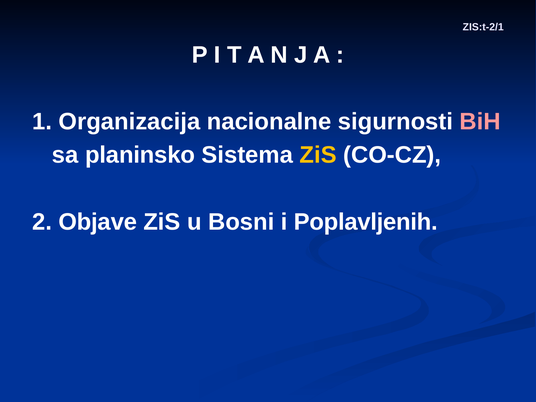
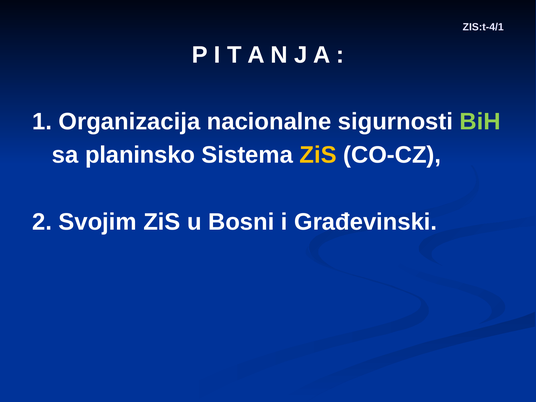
ZIS:t-2/1: ZIS:t-2/1 -> ZIS:t-4/1
BiH colour: pink -> light green
Objave: Objave -> Svojim
Poplavljenih: Poplavljenih -> Građevinski
